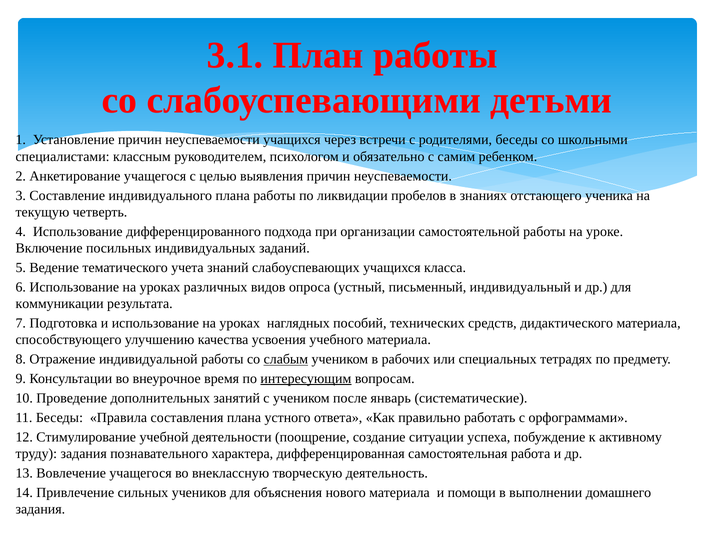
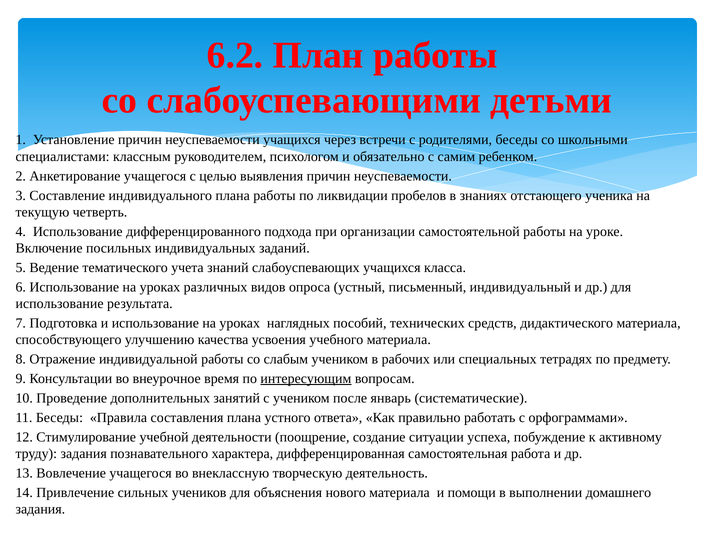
3.1: 3.1 -> 6.2
коммуникации at (60, 304): коммуникации -> использование
слабым underline: present -> none
